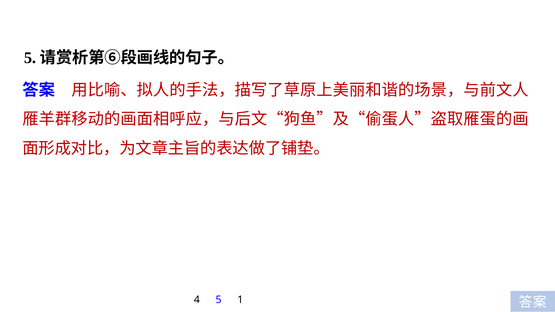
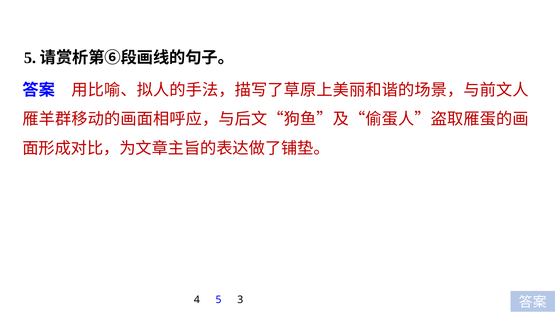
1: 1 -> 3
